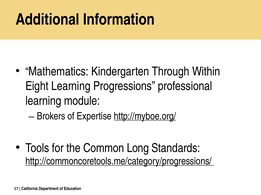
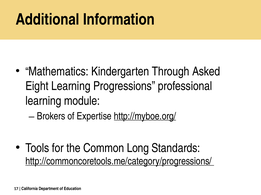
Within: Within -> Asked
